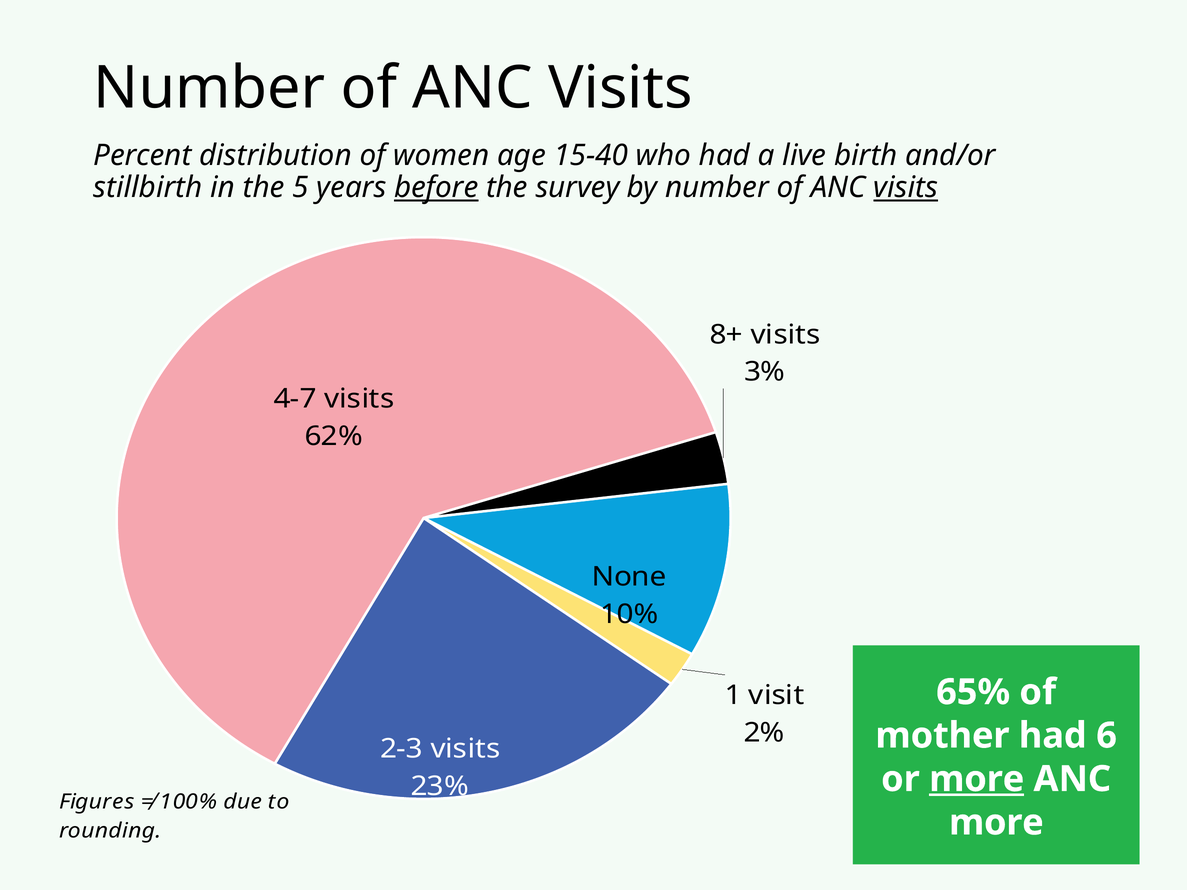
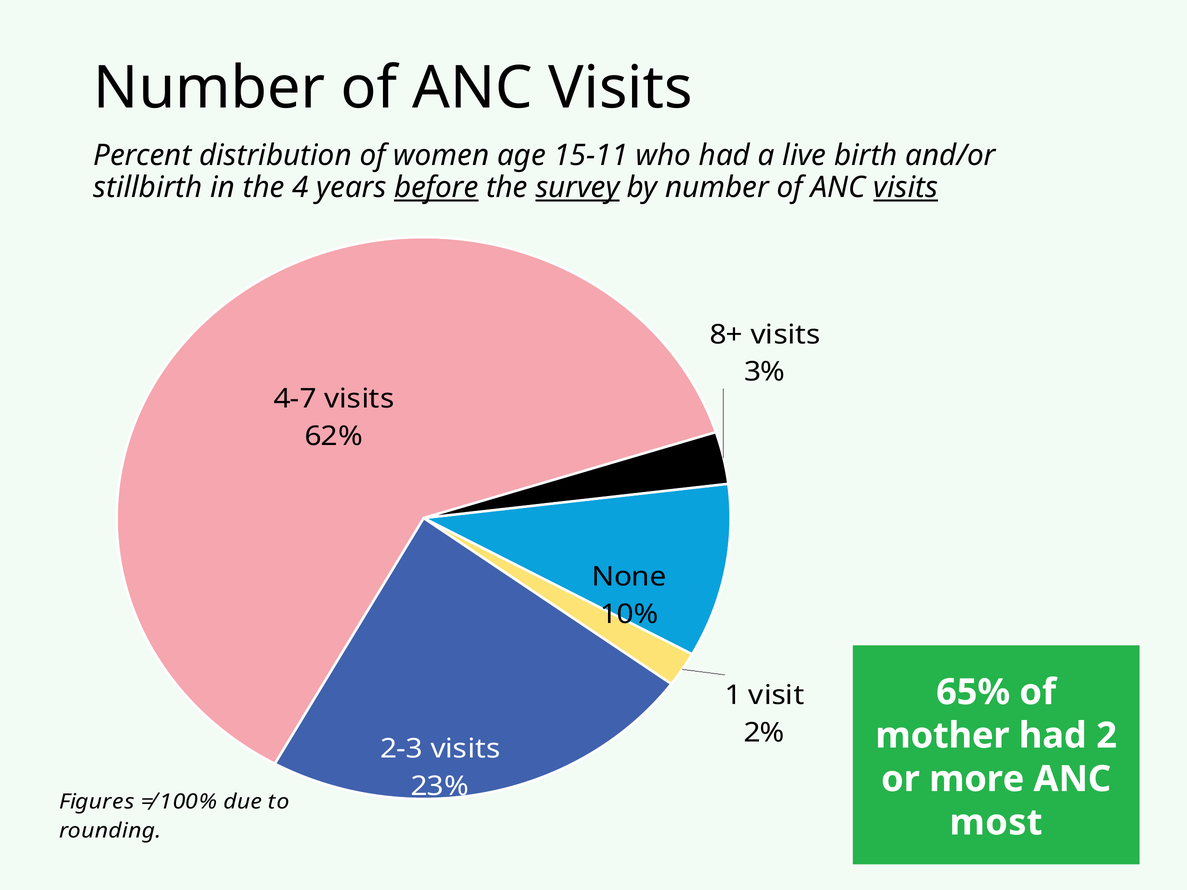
15-40: 15-40 -> 15-11
5: 5 -> 4
survey underline: none -> present
6: 6 -> 2
more at (977, 779) underline: present -> none
more at (996, 823): more -> most
